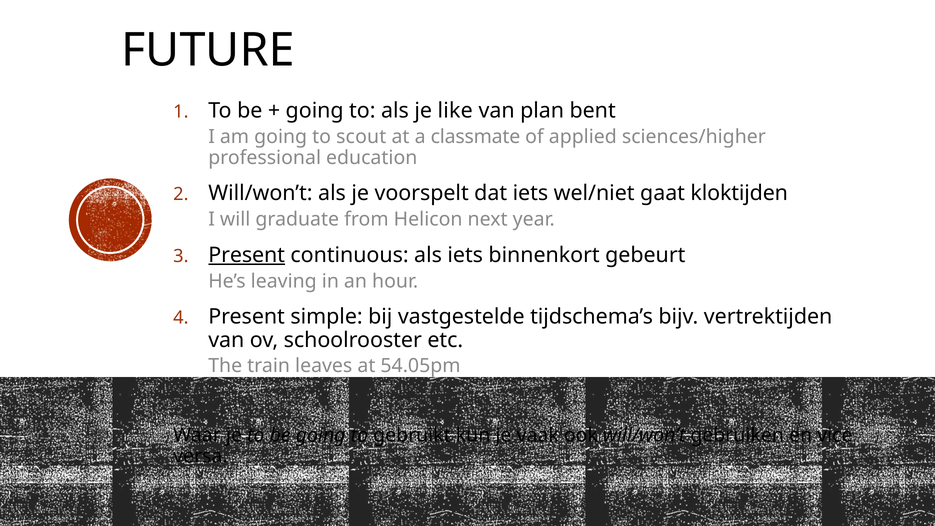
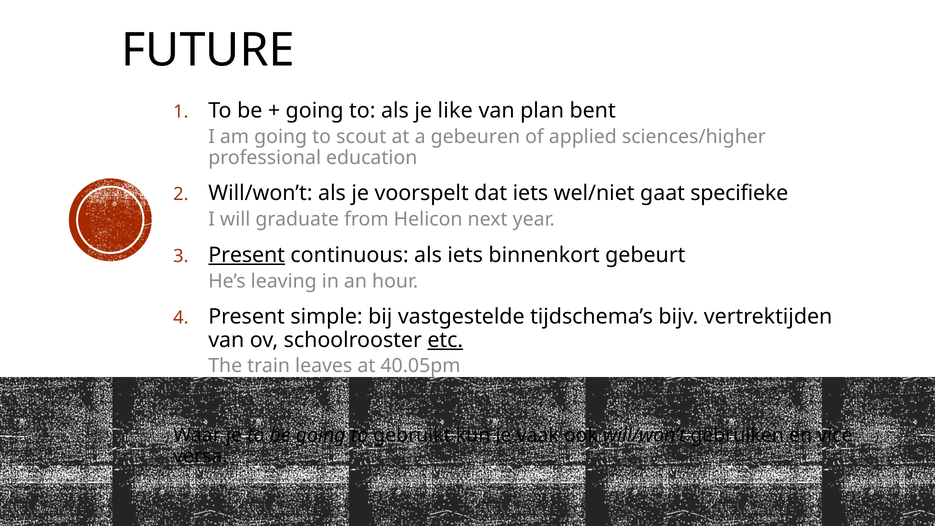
classmate: classmate -> gebeuren
kloktijden: kloktijden -> specifieke
etc underline: none -> present
54.05pm: 54.05pm -> 40.05pm
